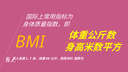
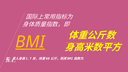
BMI underline: none -> present
